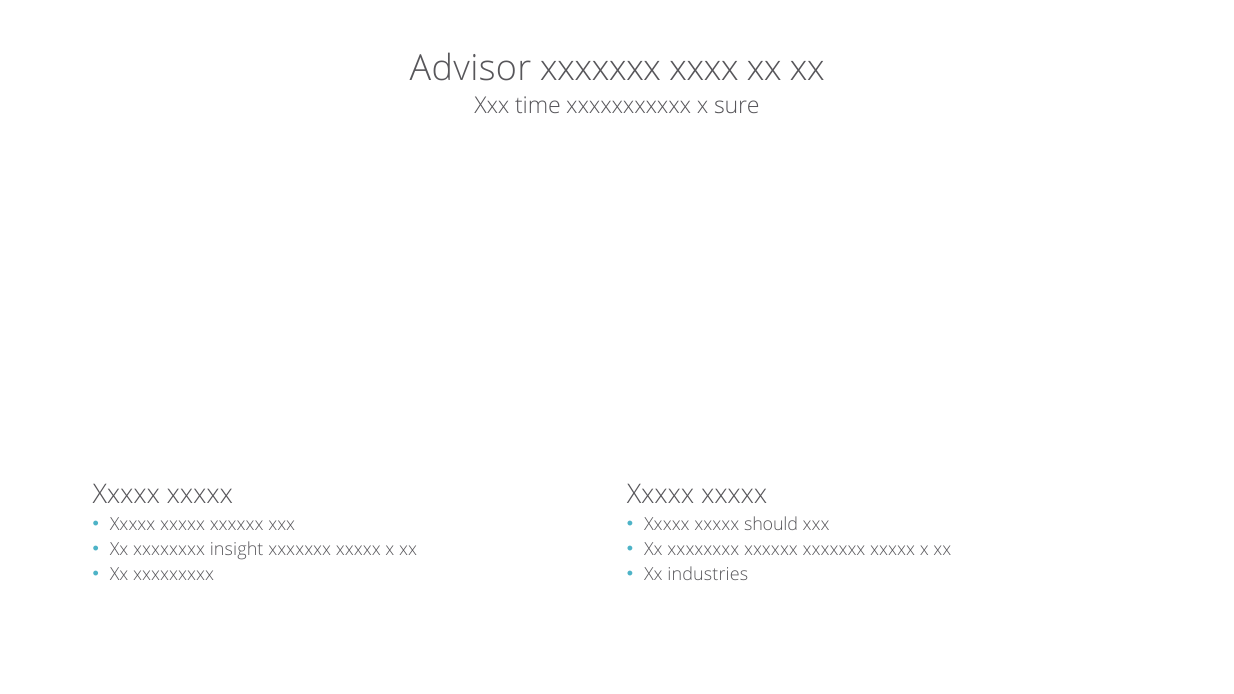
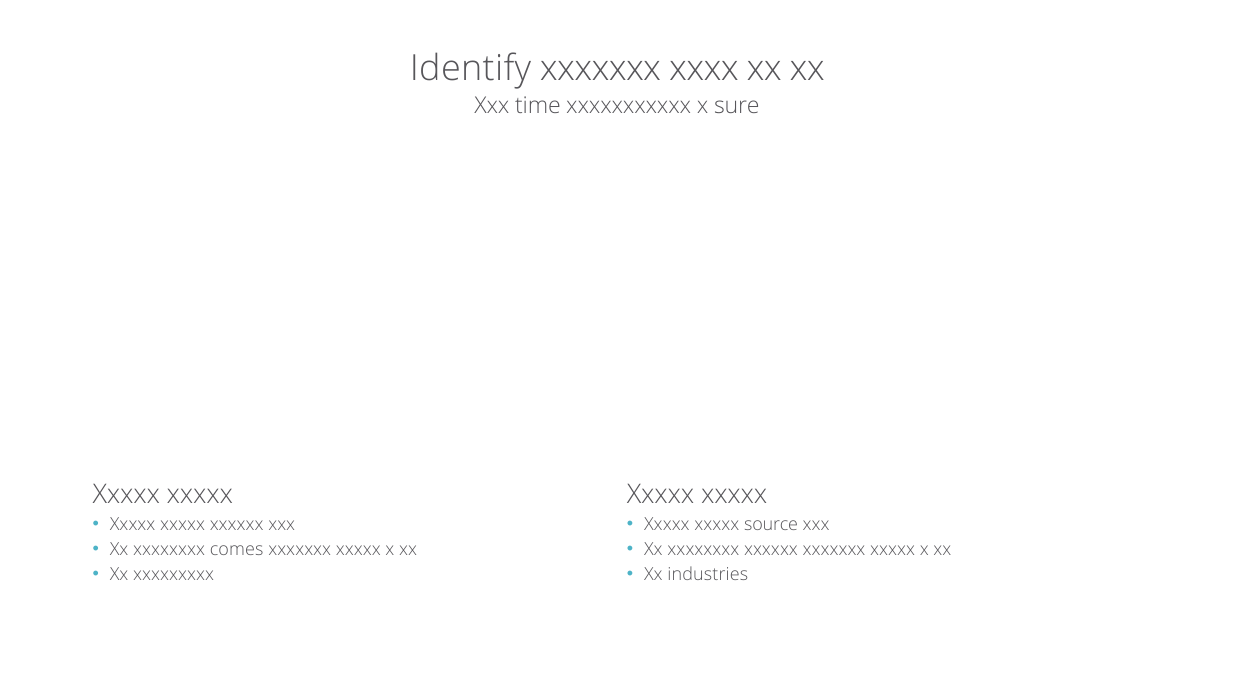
Advisor: Advisor -> Identify
should: should -> source
insight: insight -> comes
